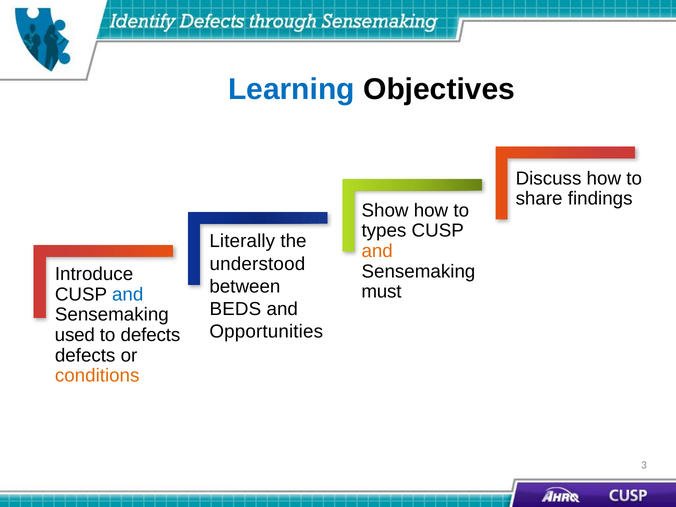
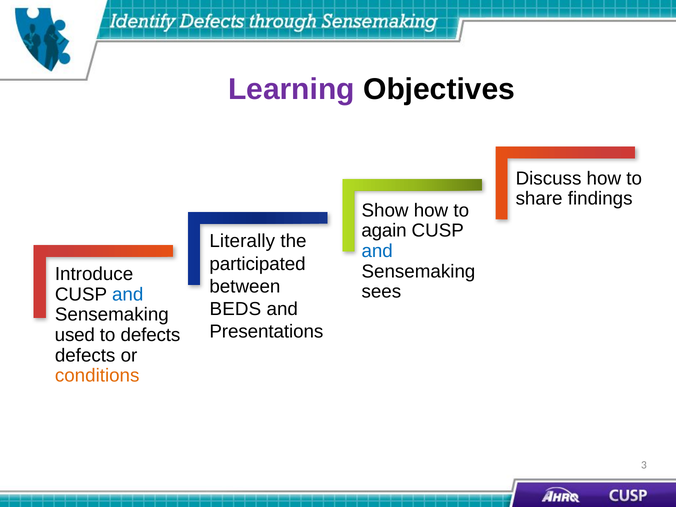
Learning colour: blue -> purple
types: types -> again
and at (377, 251) colour: orange -> blue
understood: understood -> participated
must: must -> sees
Opportunities: Opportunities -> Presentations
